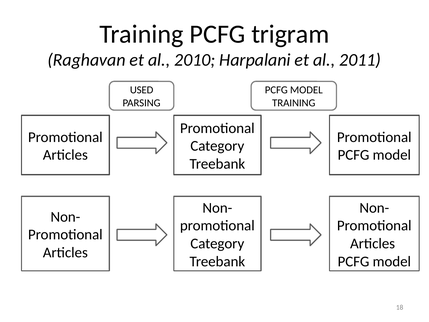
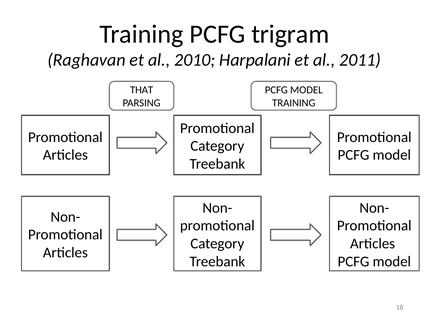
USED: USED -> THAT
